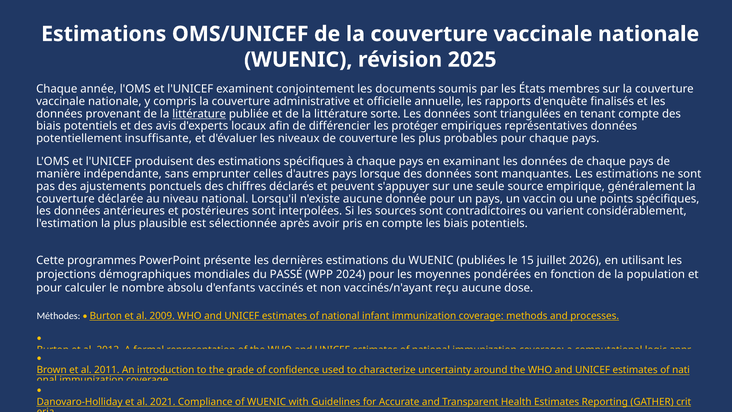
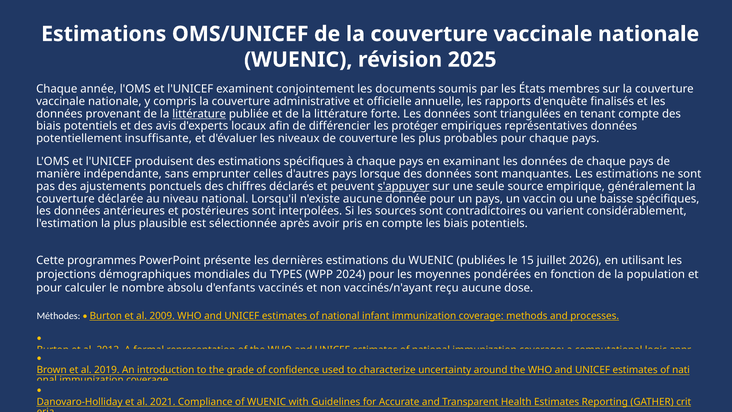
sorte: sorte -> forte
s'appuyer underline: none -> present
points: points -> baisse
PASSÉ: PASSÉ -> TYPES
2011: 2011 -> 2019
